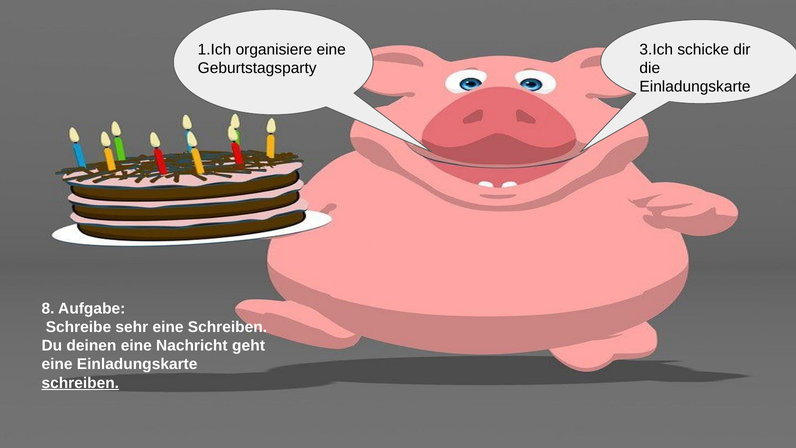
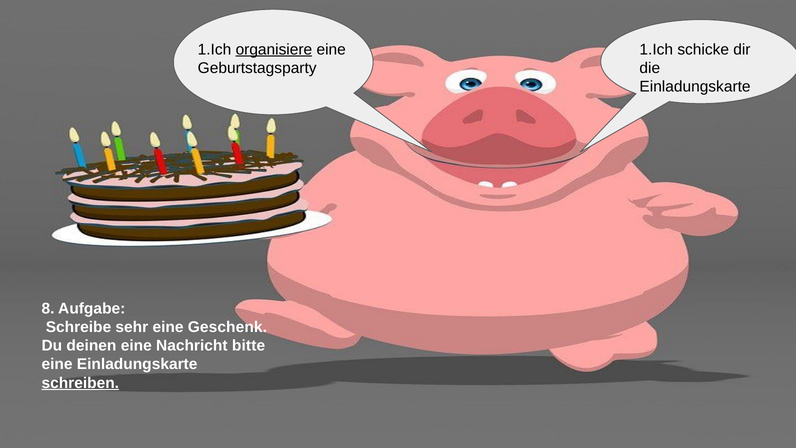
organisiere underline: none -> present
3.Ich at (656, 50): 3.Ich -> 1.Ich
eine Schreiben: Schreiben -> Geschenk
geht: geht -> bitte
